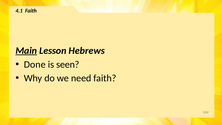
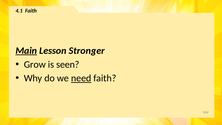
Hebrews: Hebrews -> Stronger
Done: Done -> Grow
need underline: none -> present
